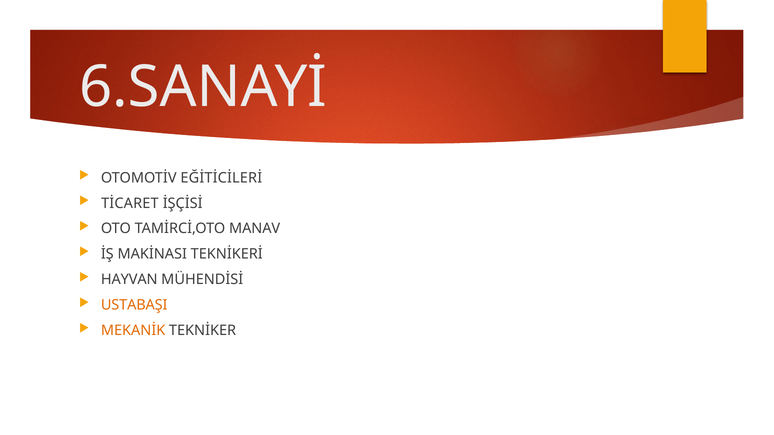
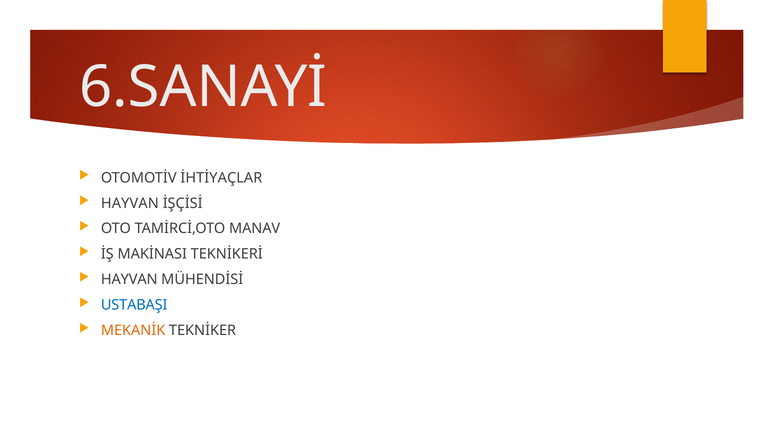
EĞİTİCİLERİ: EĞİTİCİLERİ -> İHTİYAÇLAR
TİCARET at (130, 203): TİCARET -> HAYVAN
USTABAŞI colour: orange -> blue
